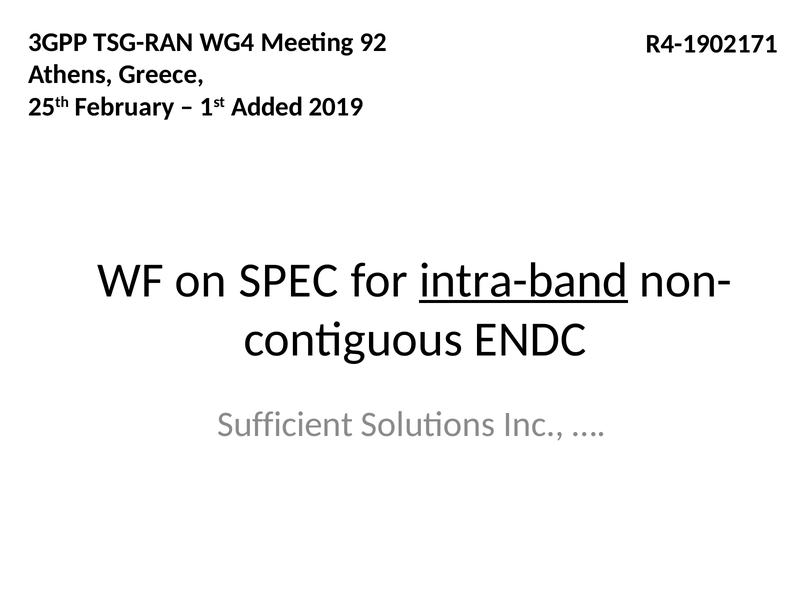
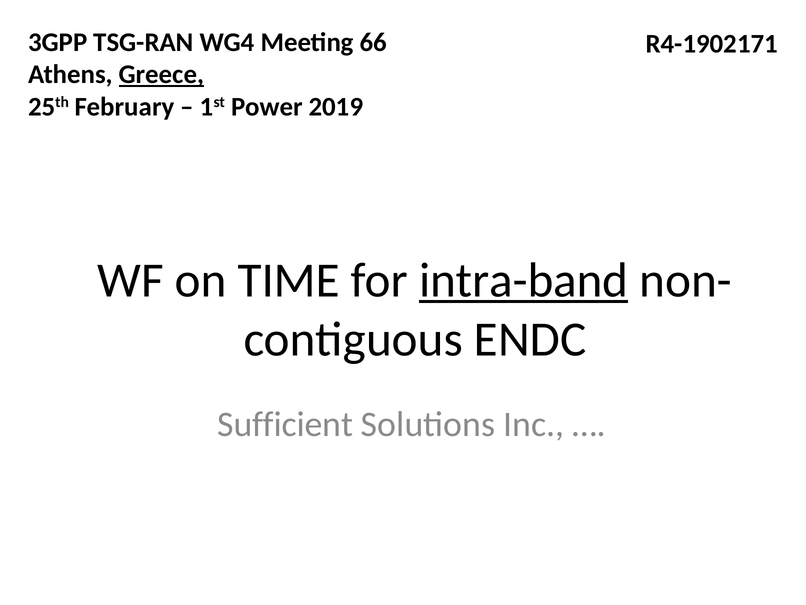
92: 92 -> 66
Greece underline: none -> present
Added: Added -> Power
SPEC: SPEC -> TIME
